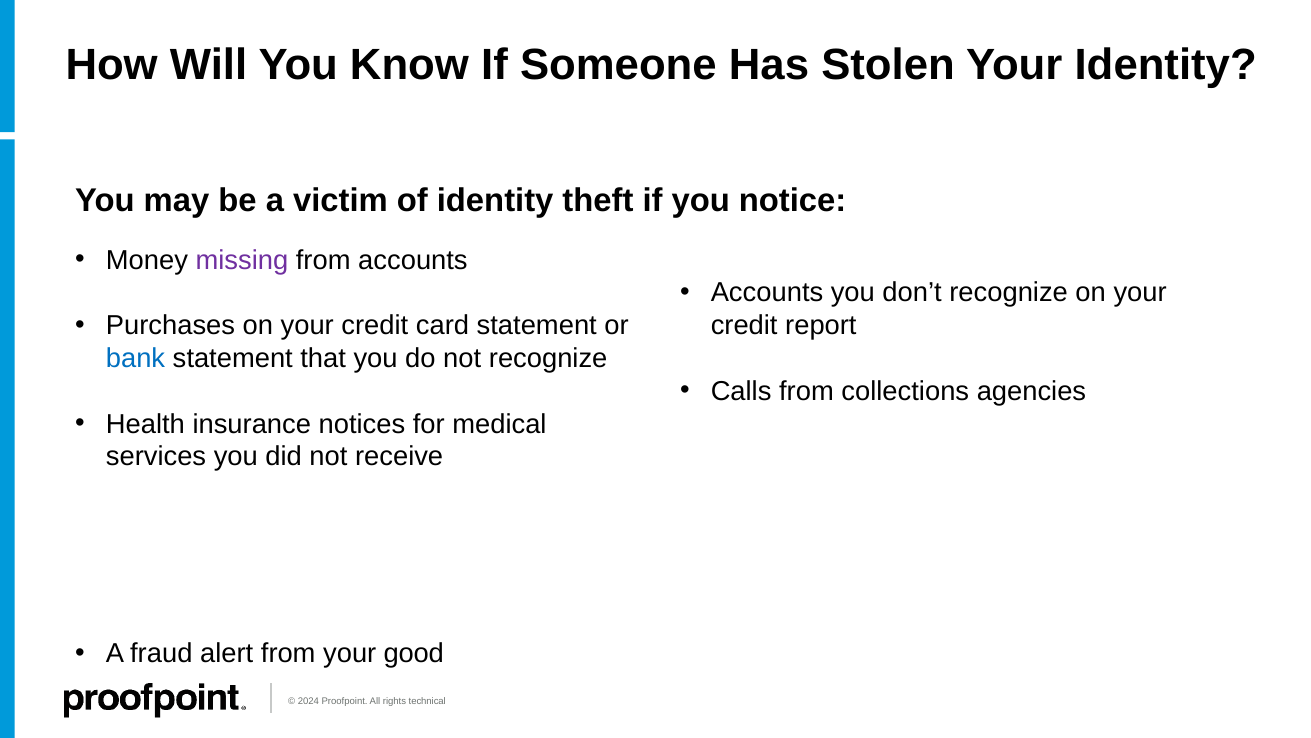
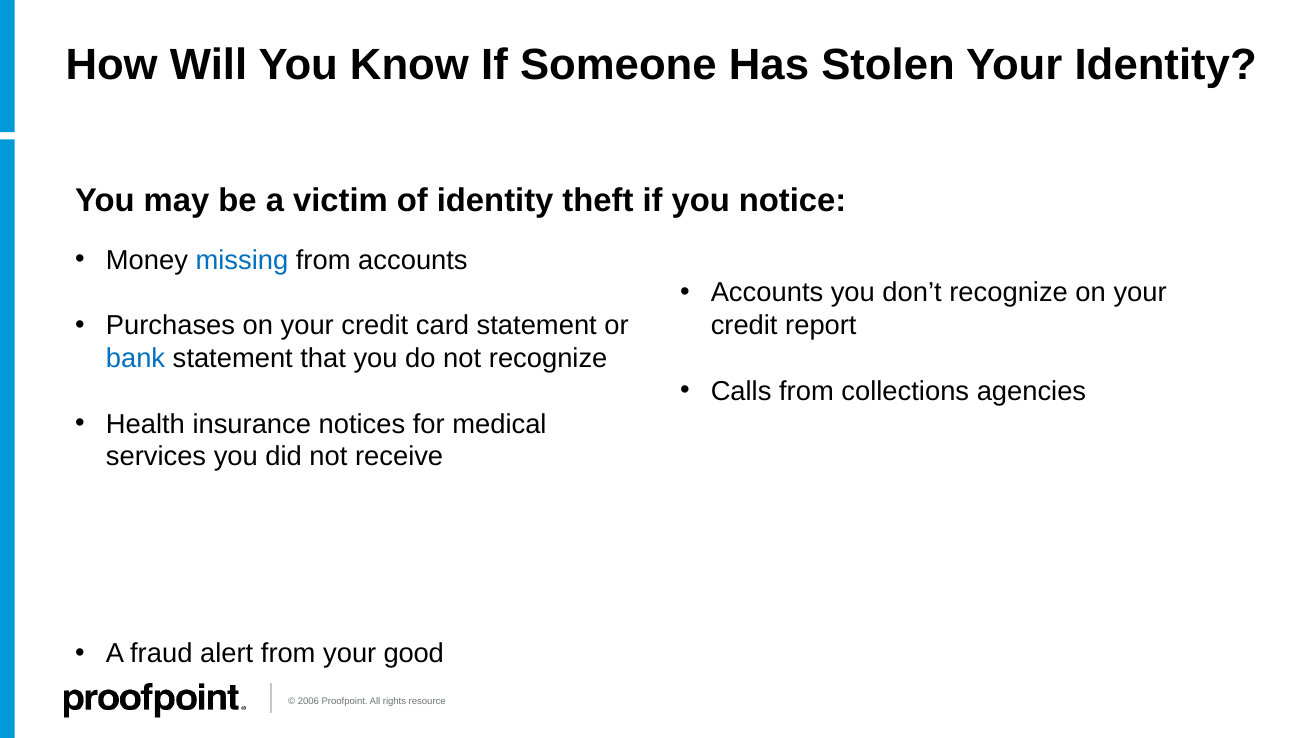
missing colour: purple -> blue
2024: 2024 -> 2006
technical: technical -> resource
